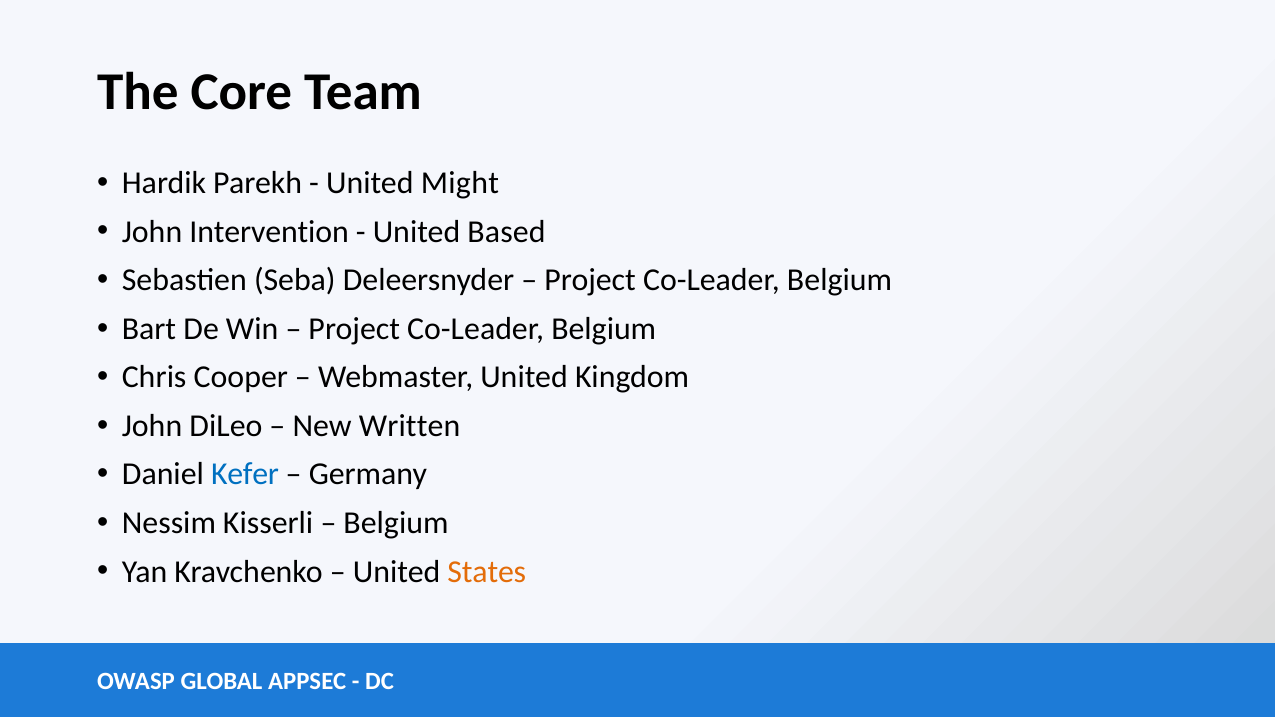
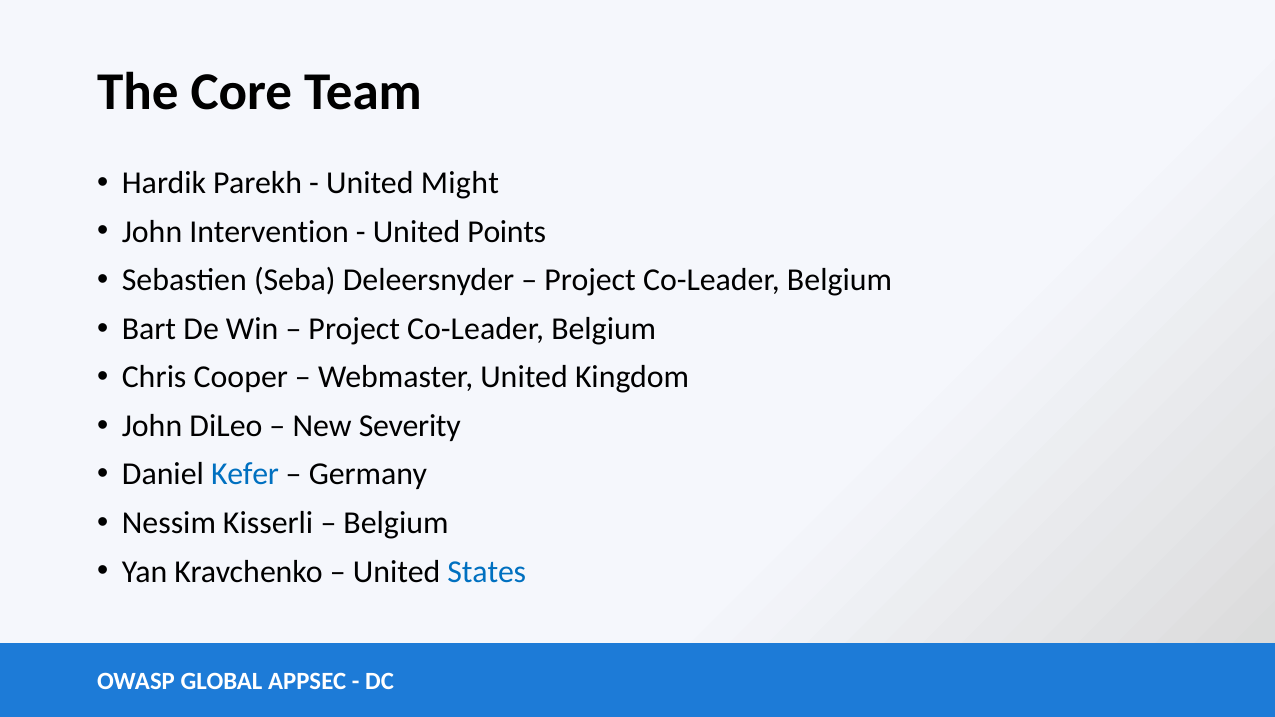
Based: Based -> Points
Written: Written -> Severity
States colour: orange -> blue
